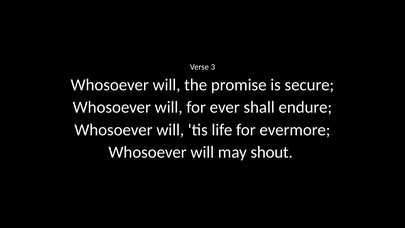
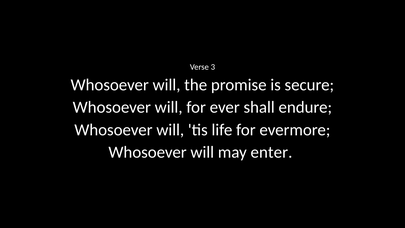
shout: shout -> enter
